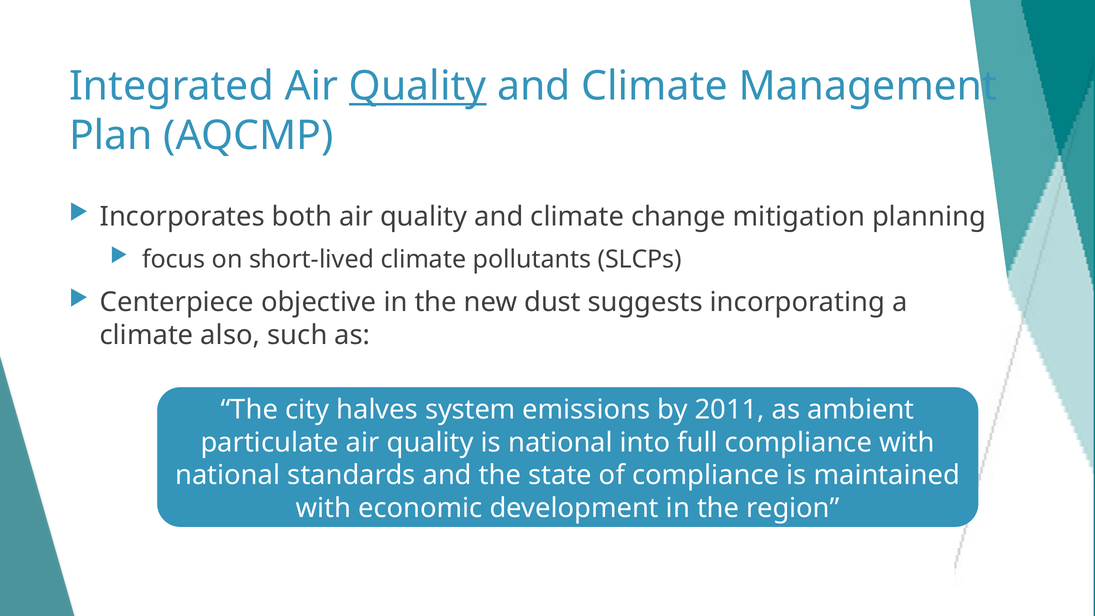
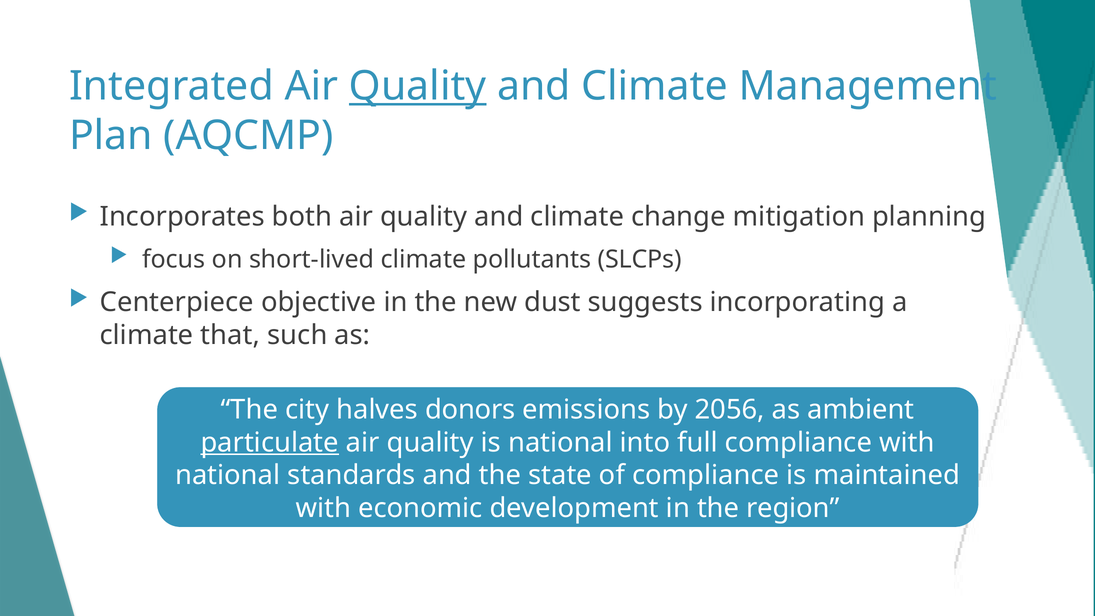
also: also -> that
system: system -> donors
2011: 2011 -> 2056
particulate underline: none -> present
